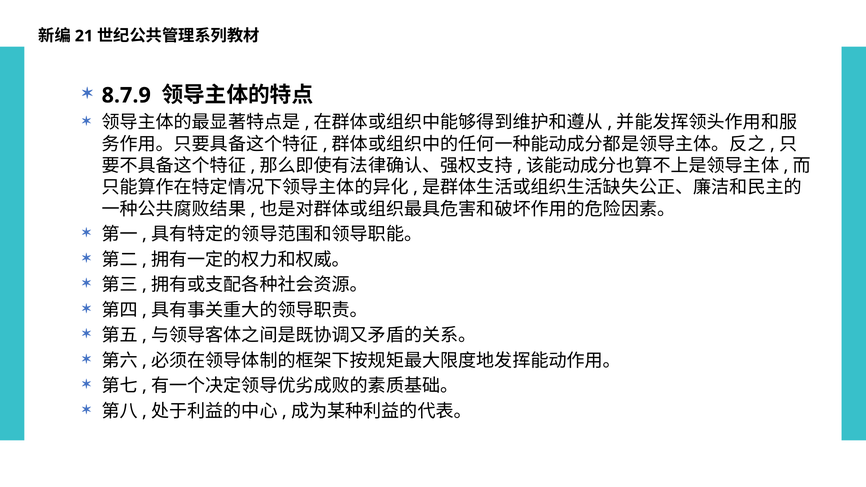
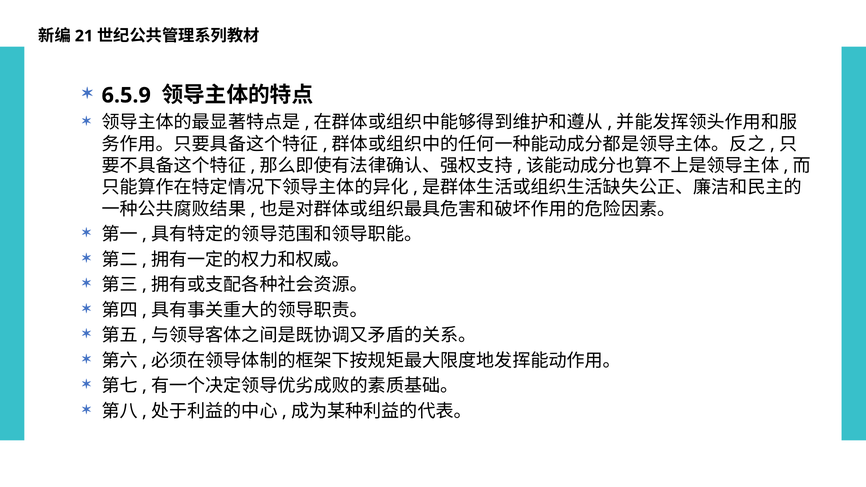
8.7.9: 8.7.9 -> 6.5.9
